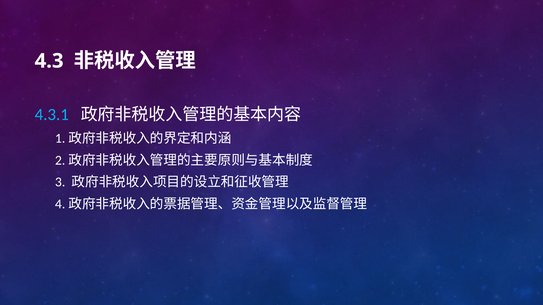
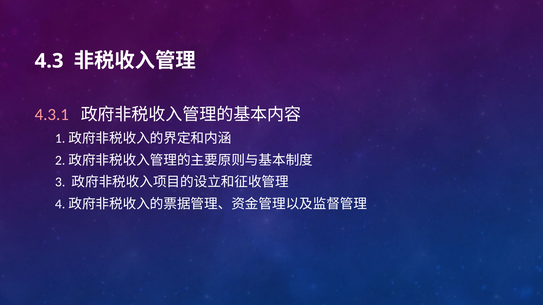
4.3.1 colour: light blue -> pink
